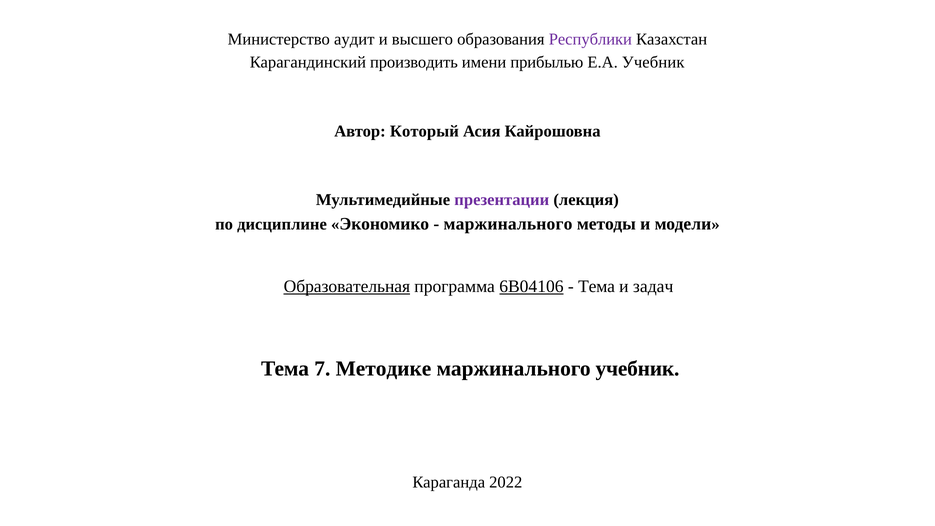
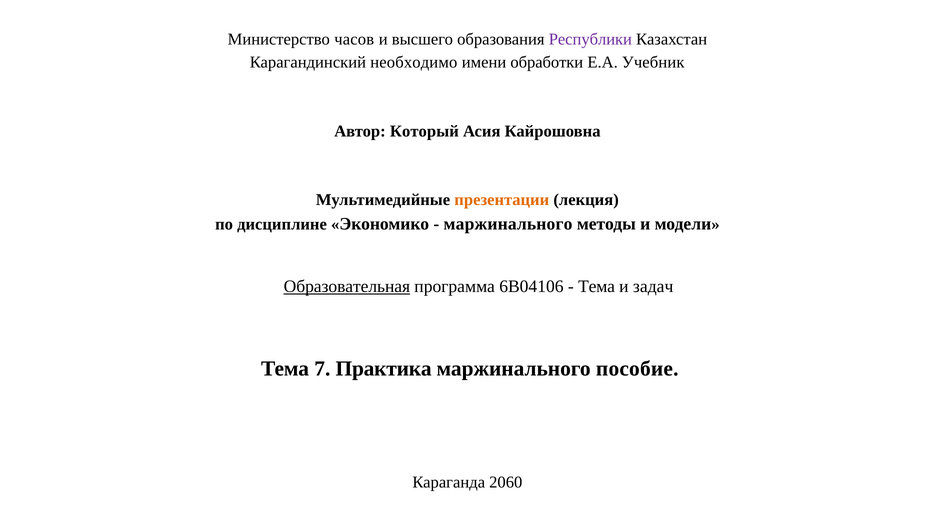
аудит: аудит -> часов
производить: производить -> необходимо
прибылью: прибылью -> обработки
презентации colour: purple -> orange
6В04106 underline: present -> none
Методике: Методике -> Практика
маржинального учебник: учебник -> пособие
2022: 2022 -> 2060
